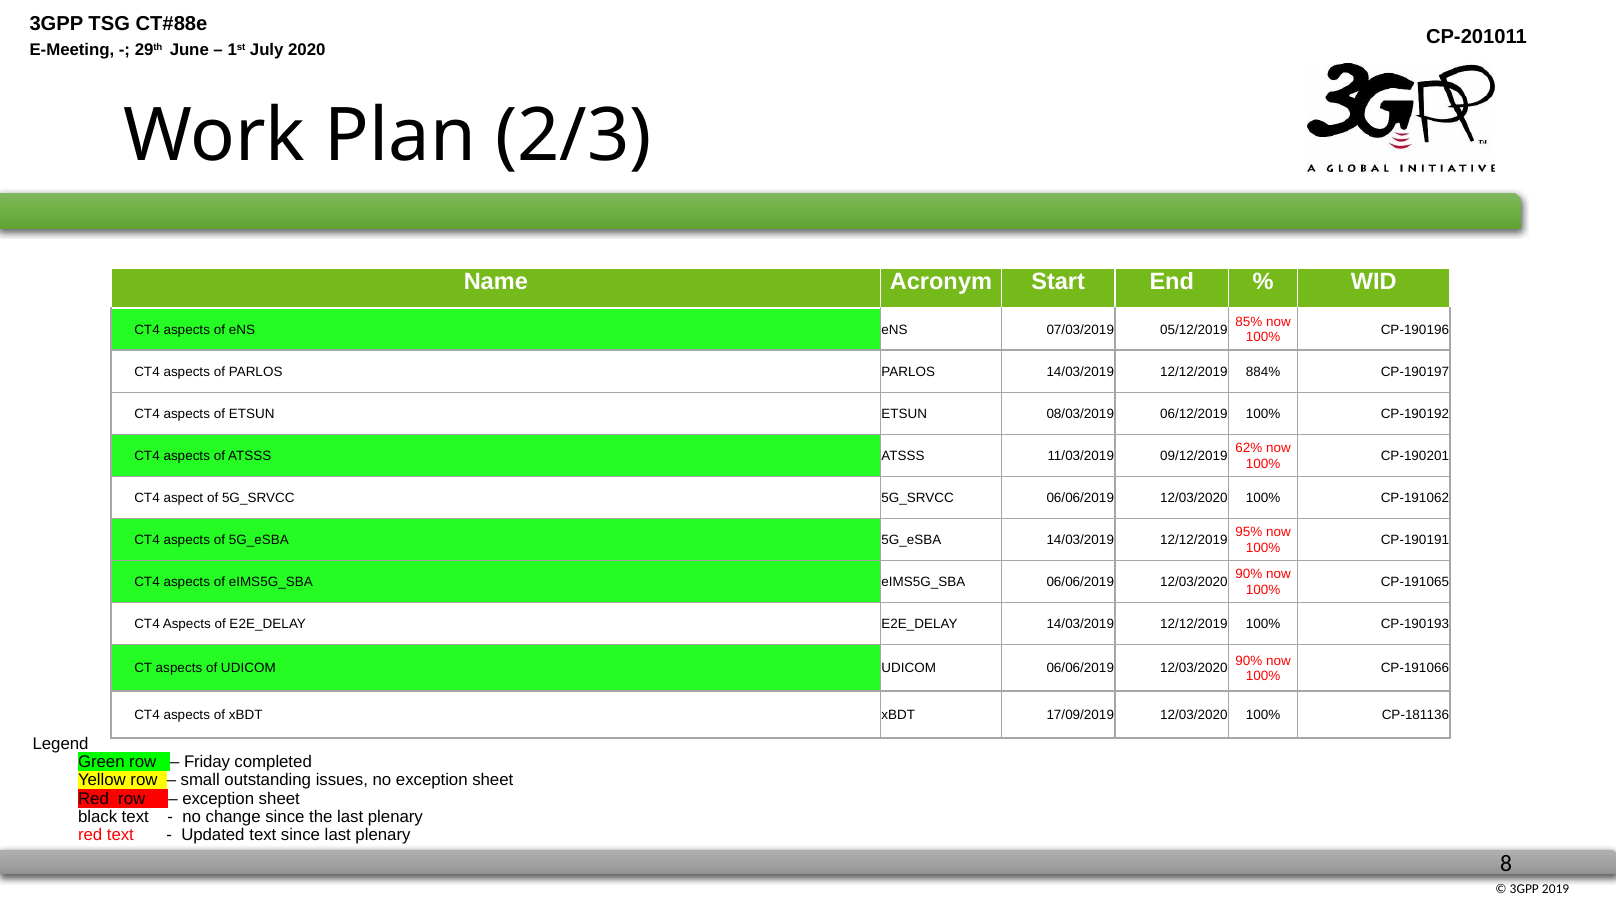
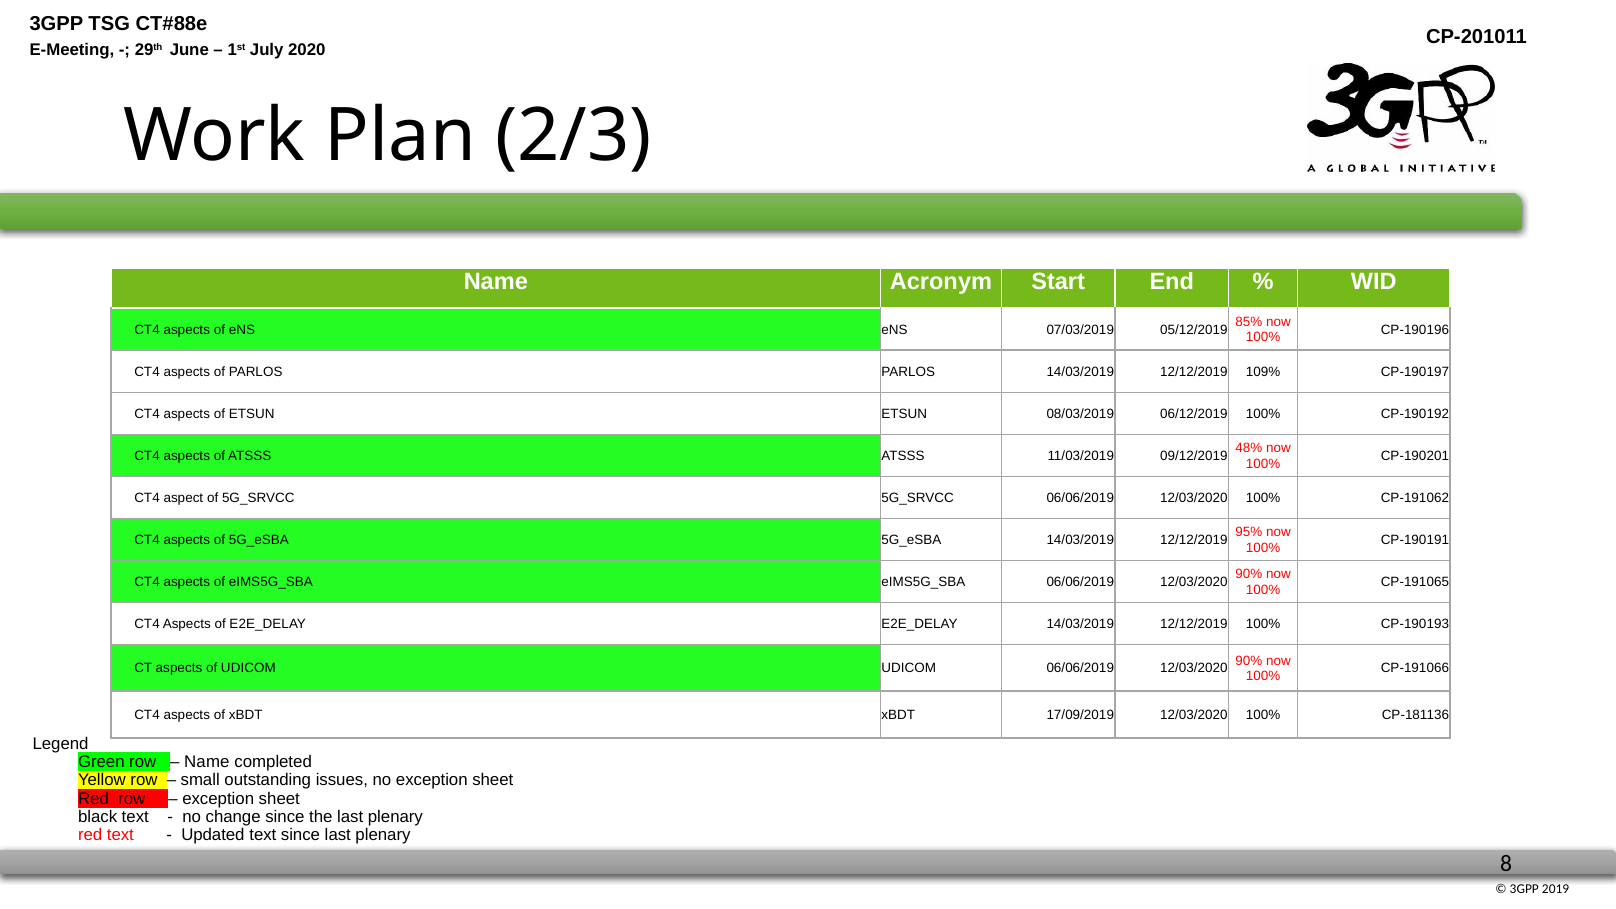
884%: 884% -> 109%
62%: 62% -> 48%
Friday at (207, 762): Friday -> Name
